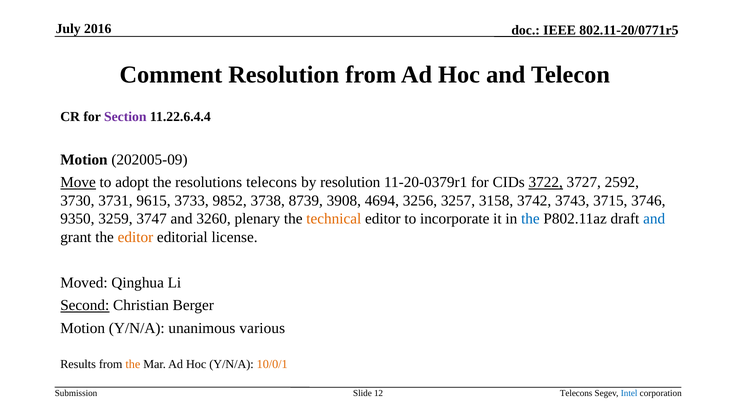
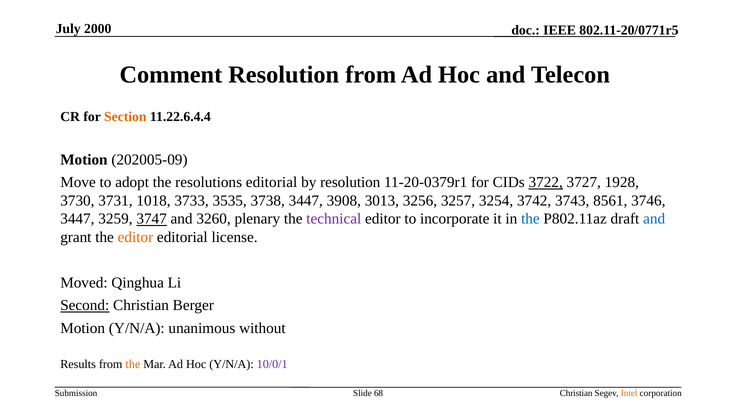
2016: 2016 -> 2000
Section colour: purple -> orange
Move underline: present -> none
resolutions telecons: telecons -> editorial
2592: 2592 -> 1928
9615: 9615 -> 1018
9852: 9852 -> 3535
3738 8739: 8739 -> 3447
4694: 4694 -> 3013
3158: 3158 -> 3254
3715: 3715 -> 8561
9350 at (77, 219): 9350 -> 3447
3747 underline: none -> present
technical colour: orange -> purple
various: various -> without
10/0/1 colour: orange -> purple
12: 12 -> 68
Telecons at (576, 394): Telecons -> Christian
Intel colour: blue -> orange
